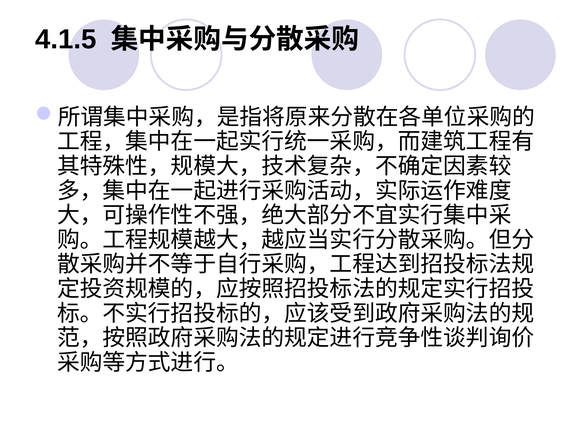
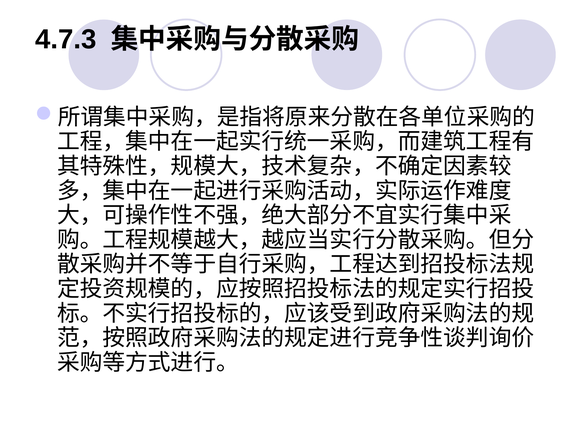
4.1.5: 4.1.5 -> 4.7.3
